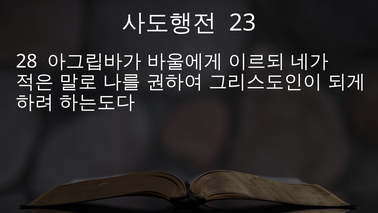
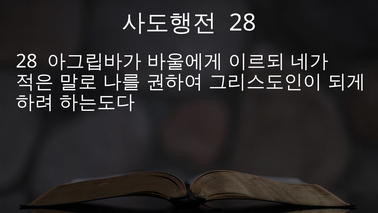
23 at (243, 23): 23 -> 28
